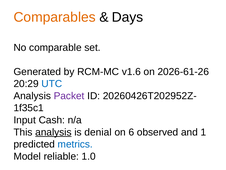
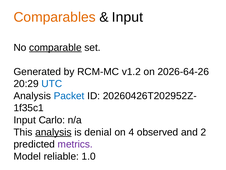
Days at (128, 17): Days -> Input
comparable underline: none -> present
v1.6: v1.6 -> v1.2
2026-61-26: 2026-61-26 -> 2026-64-26
Packet colour: purple -> blue
Cash: Cash -> Carlo
6: 6 -> 4
1: 1 -> 2
metrics colour: blue -> purple
